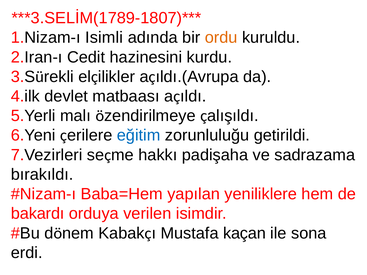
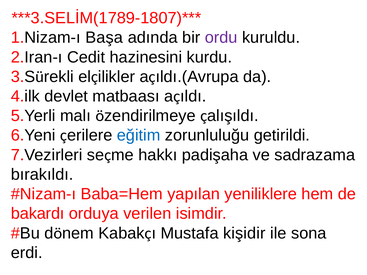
Isimli: Isimli -> Başa
ordu colour: orange -> purple
kaçan: kaçan -> kişidir
